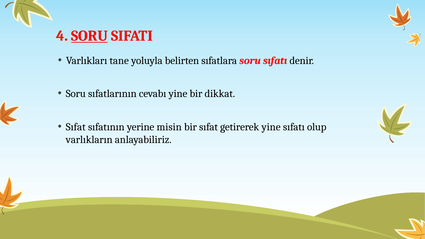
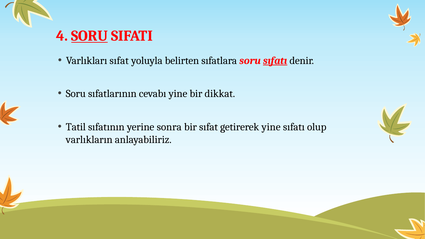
Varlıkları tane: tane -> sıfat
sıfatı at (275, 61) underline: none -> present
Sıfat at (76, 127): Sıfat -> Tatil
misin: misin -> sonra
